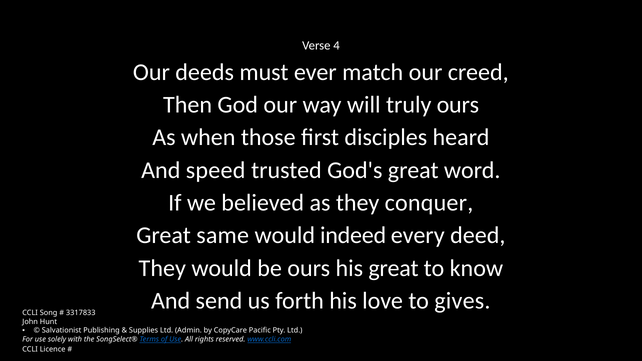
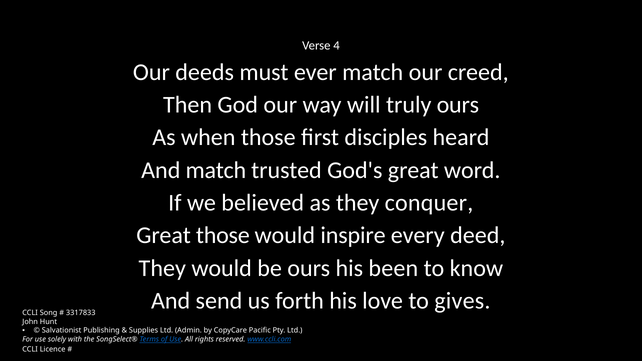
And speed: speed -> match
Great same: same -> those
indeed: indeed -> inspire
his great: great -> been
